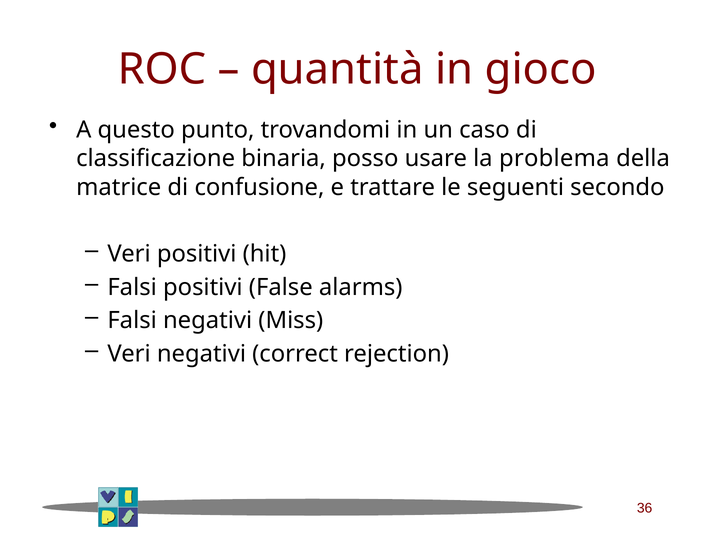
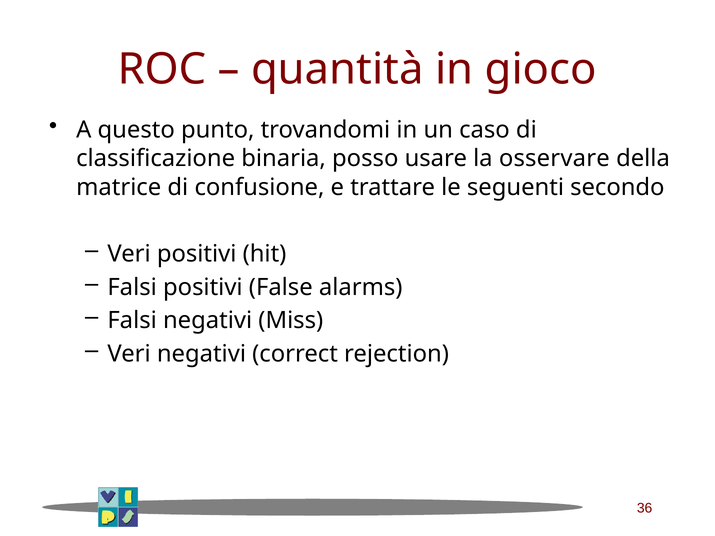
problema: problema -> osservare
